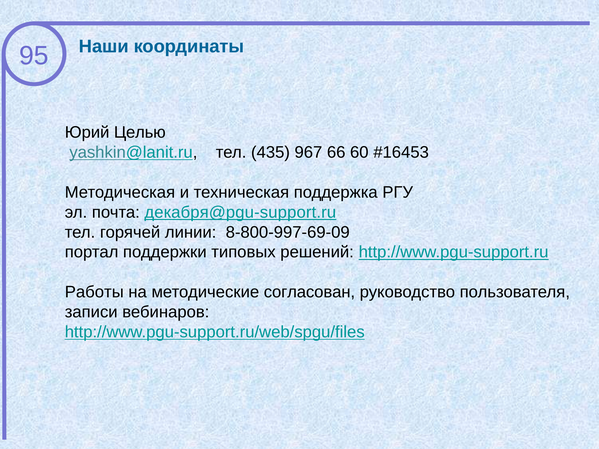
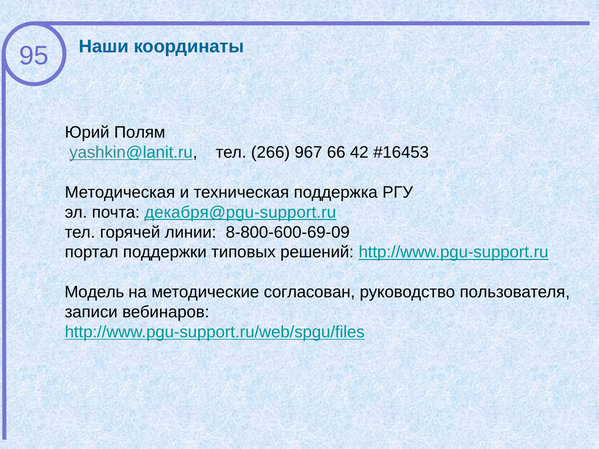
Целью: Целью -> Полям
435: 435 -> 266
60: 60 -> 42
8-800-997-69-09: 8-800-997-69-09 -> 8-800-600-69-09
Работы: Работы -> Модель
